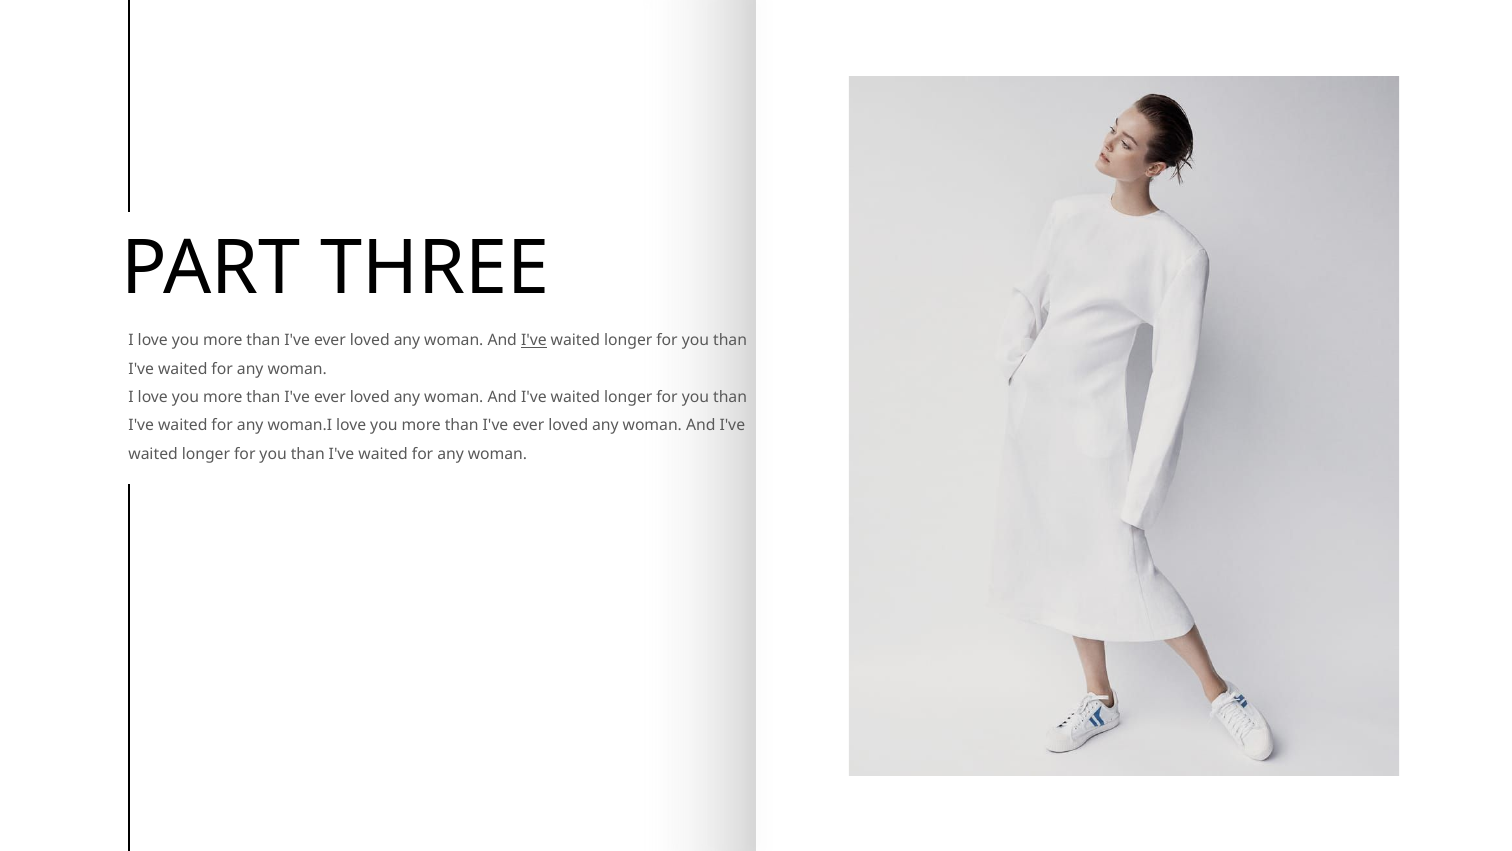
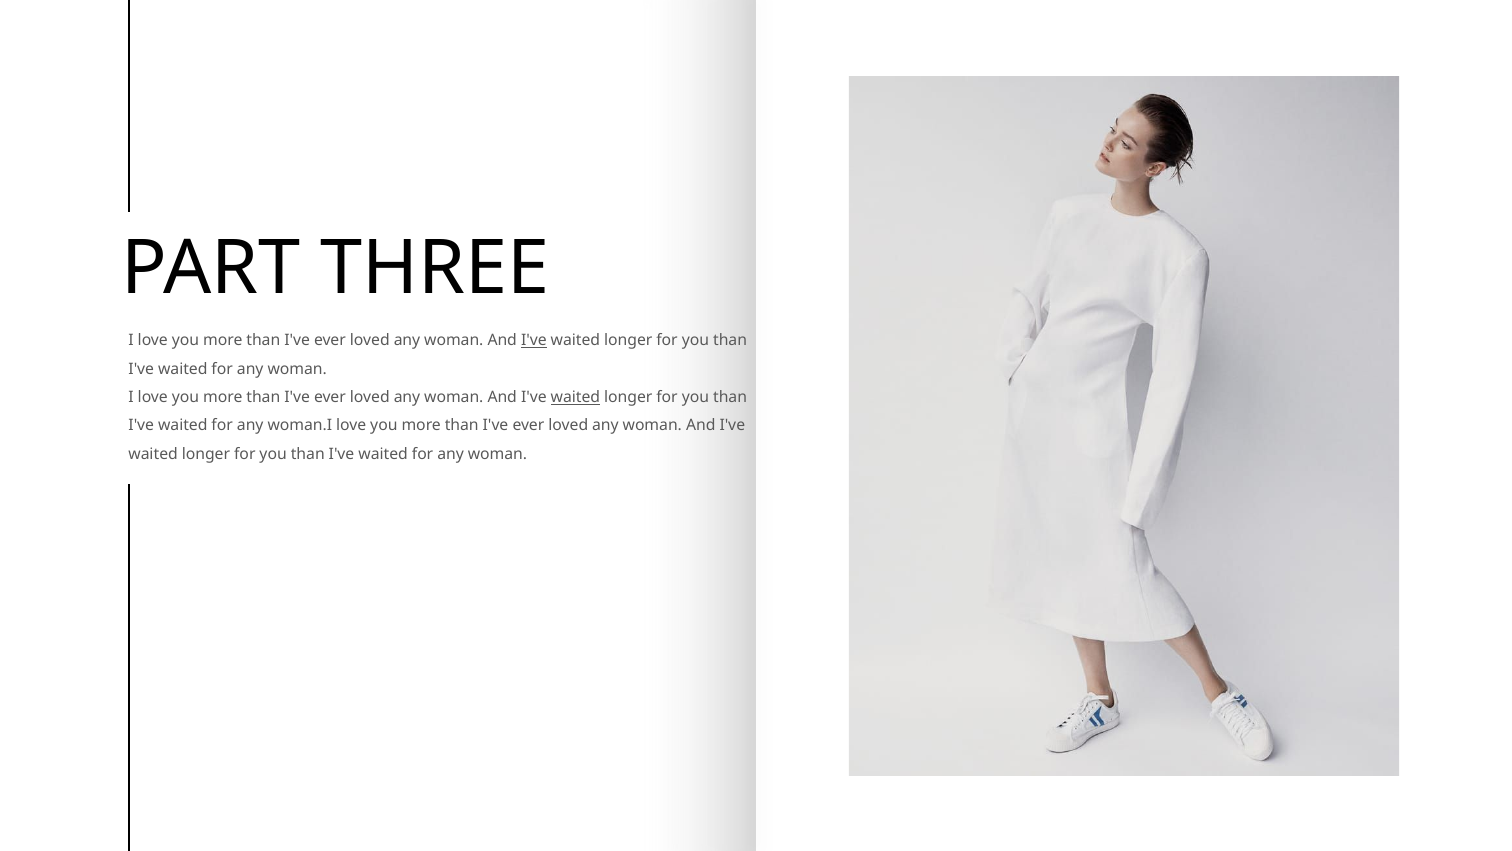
waited at (575, 397) underline: none -> present
